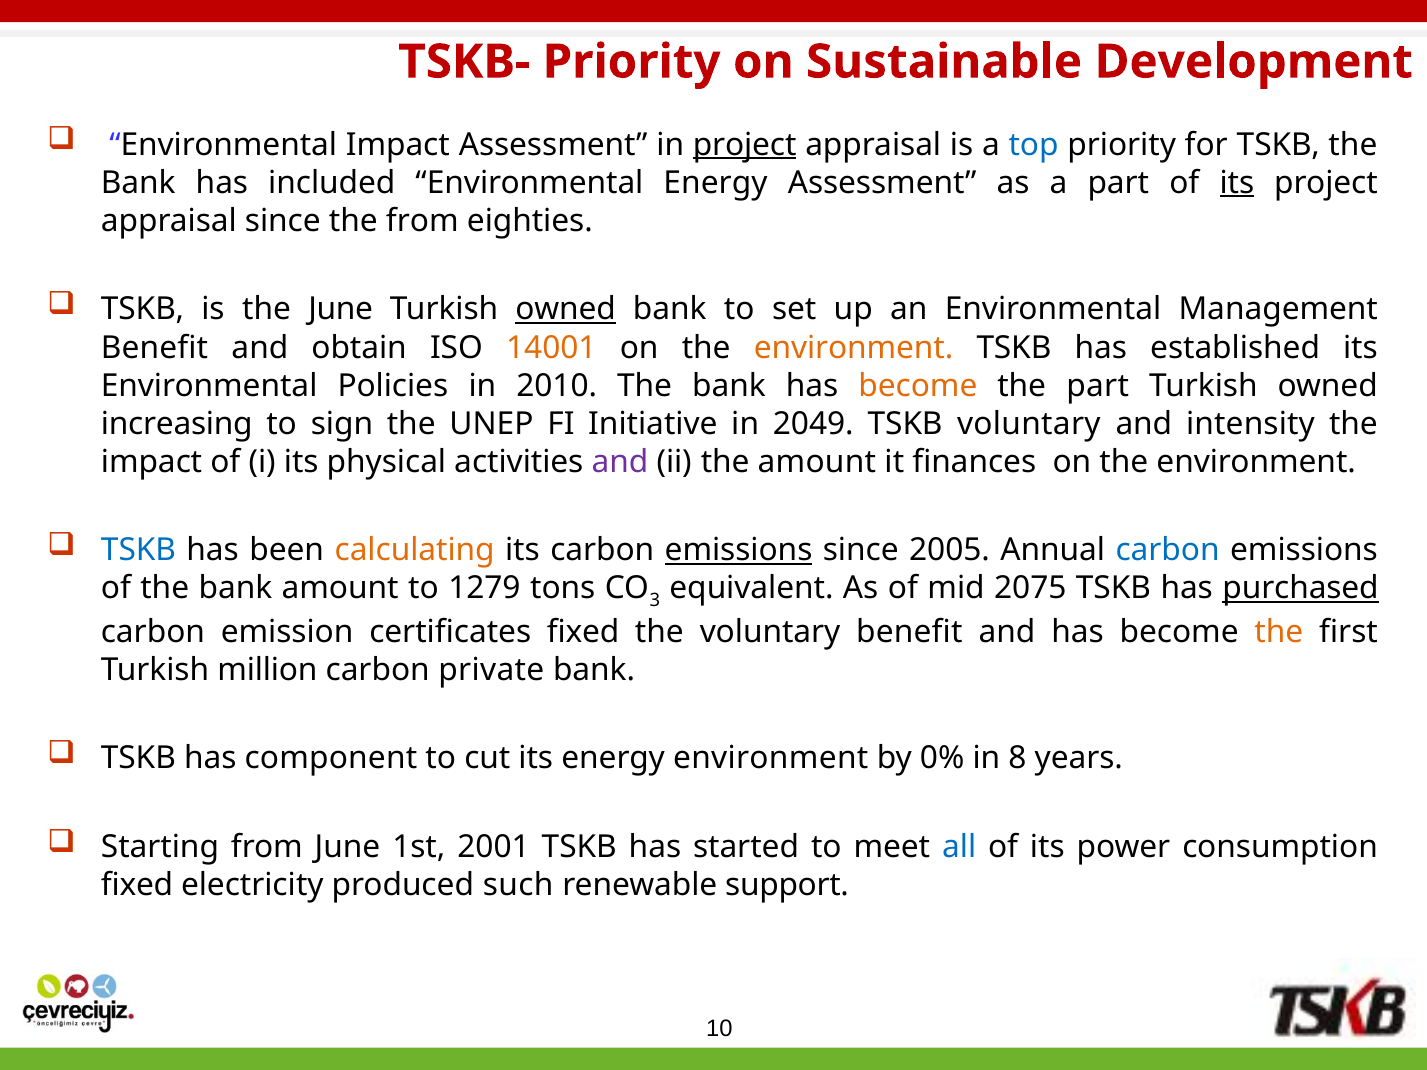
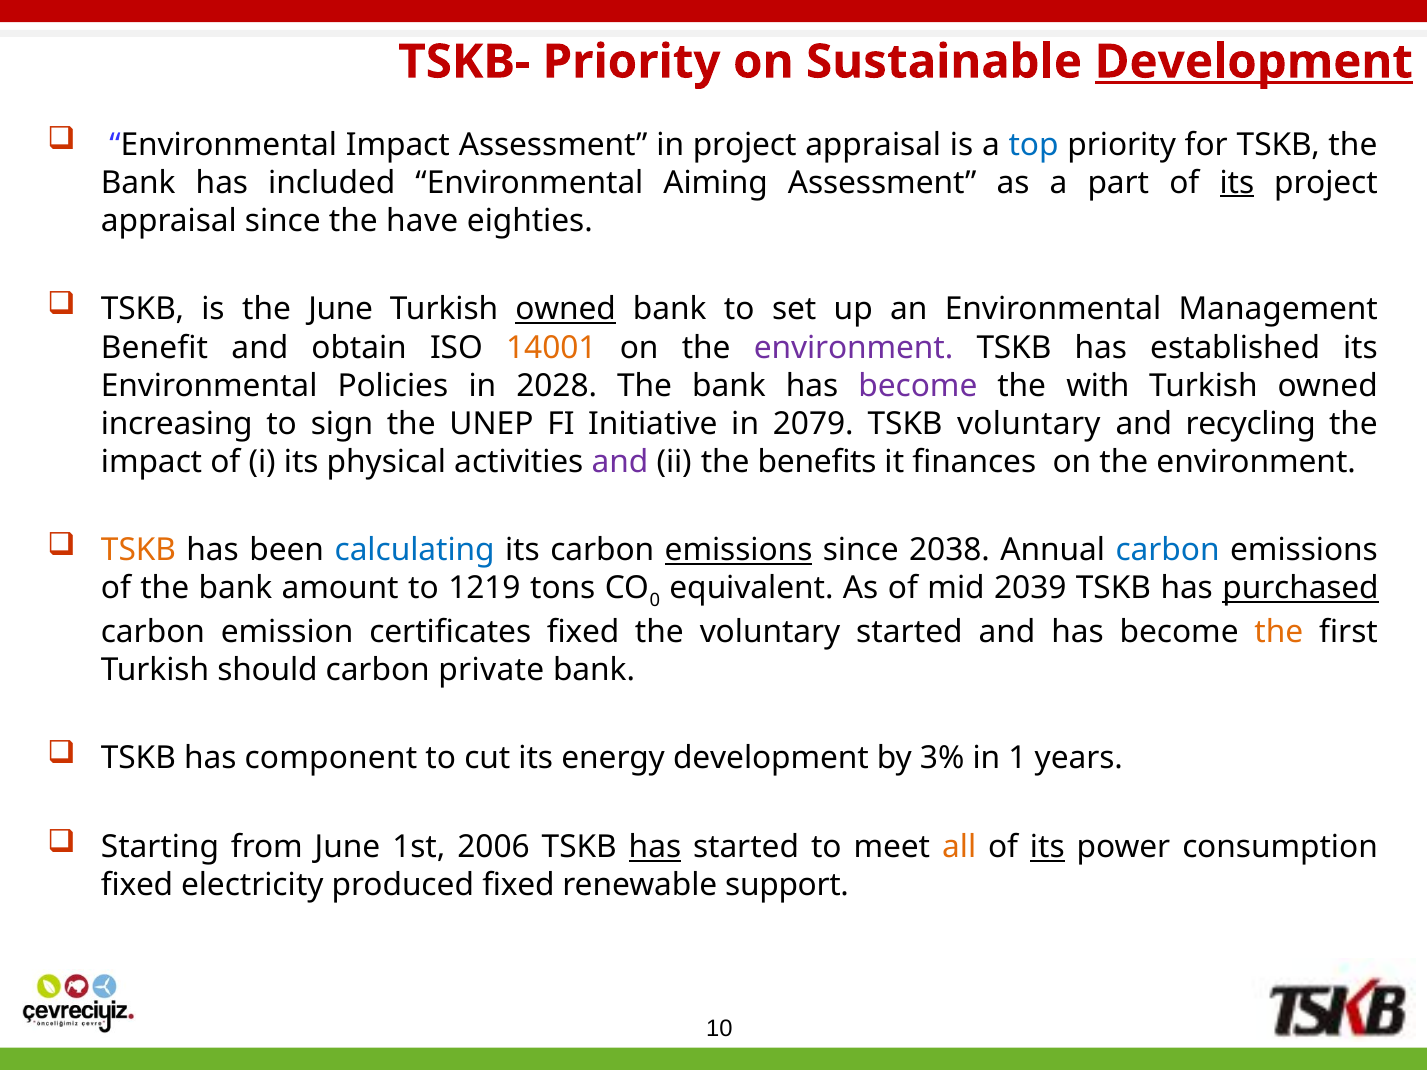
Development at (1254, 62) underline: none -> present
project at (745, 145) underline: present -> none
Environmental Energy: Energy -> Aiming
the from: from -> have
environment at (854, 348) colour: orange -> purple
2010: 2010 -> 2028
become at (918, 386) colour: orange -> purple
the part: part -> with
2049: 2049 -> 2079
intensity: intensity -> recycling
the amount: amount -> benefits
TSKB at (138, 551) colour: blue -> orange
calculating colour: orange -> blue
2005: 2005 -> 2038
1279: 1279 -> 1219
3: 3 -> 0
2075: 2075 -> 2039
voluntary benefit: benefit -> started
million: million -> should
energy environment: environment -> development
0%: 0% -> 3%
8: 8 -> 1
2001: 2001 -> 2006
has at (655, 847) underline: none -> present
all colour: blue -> orange
its at (1047, 847) underline: none -> present
produced such: such -> fixed
